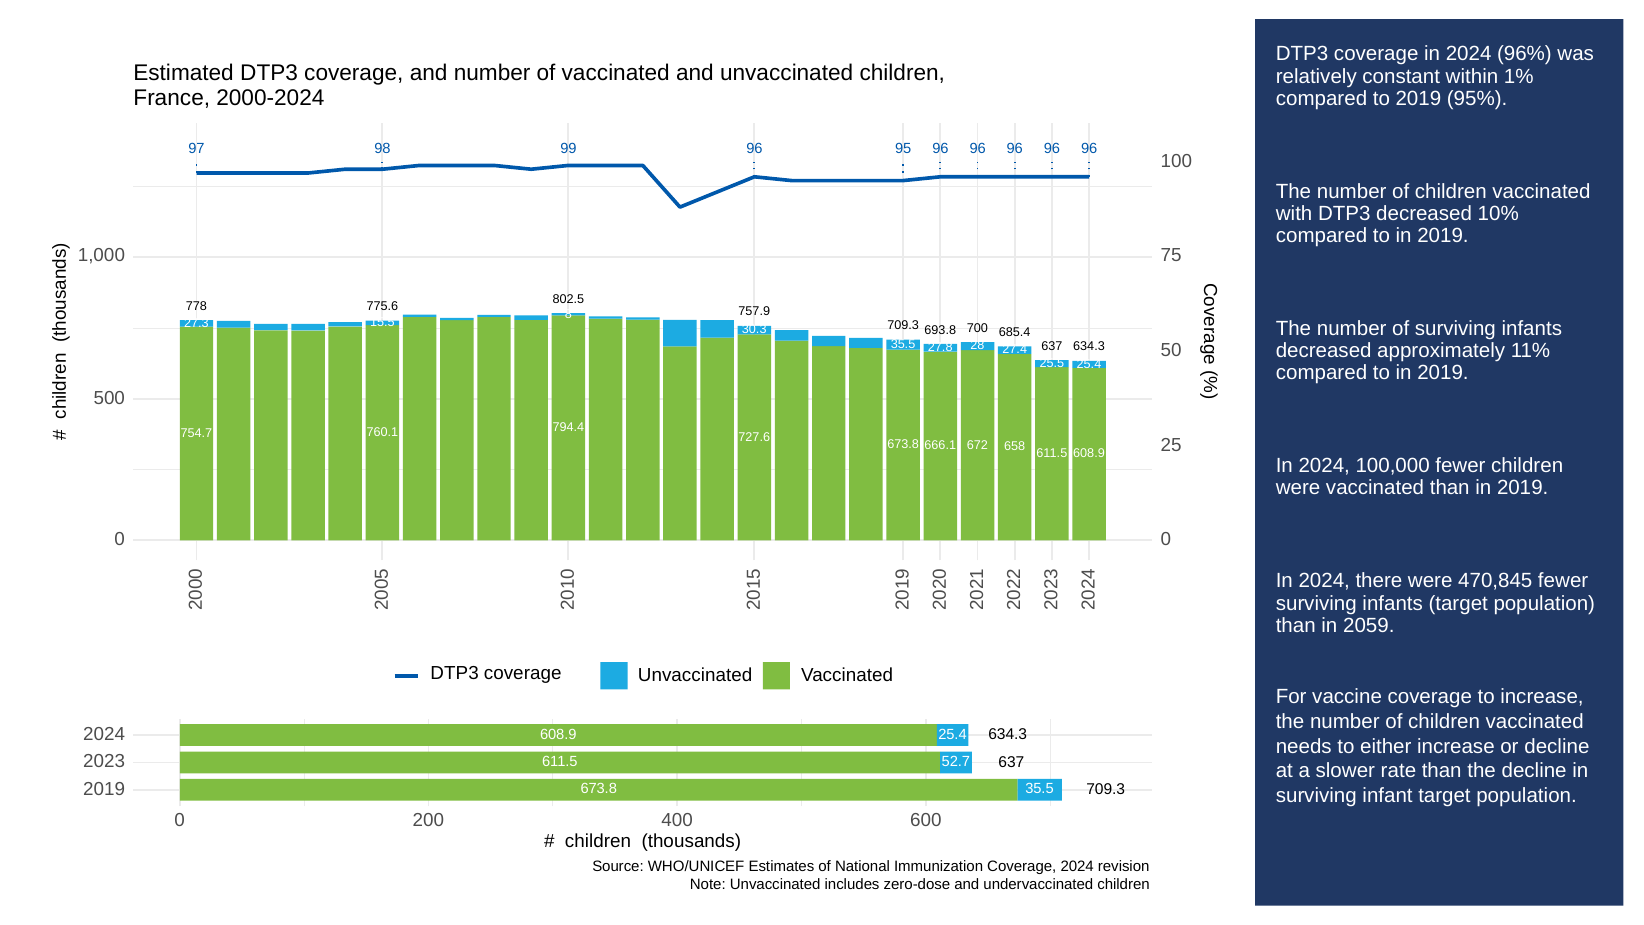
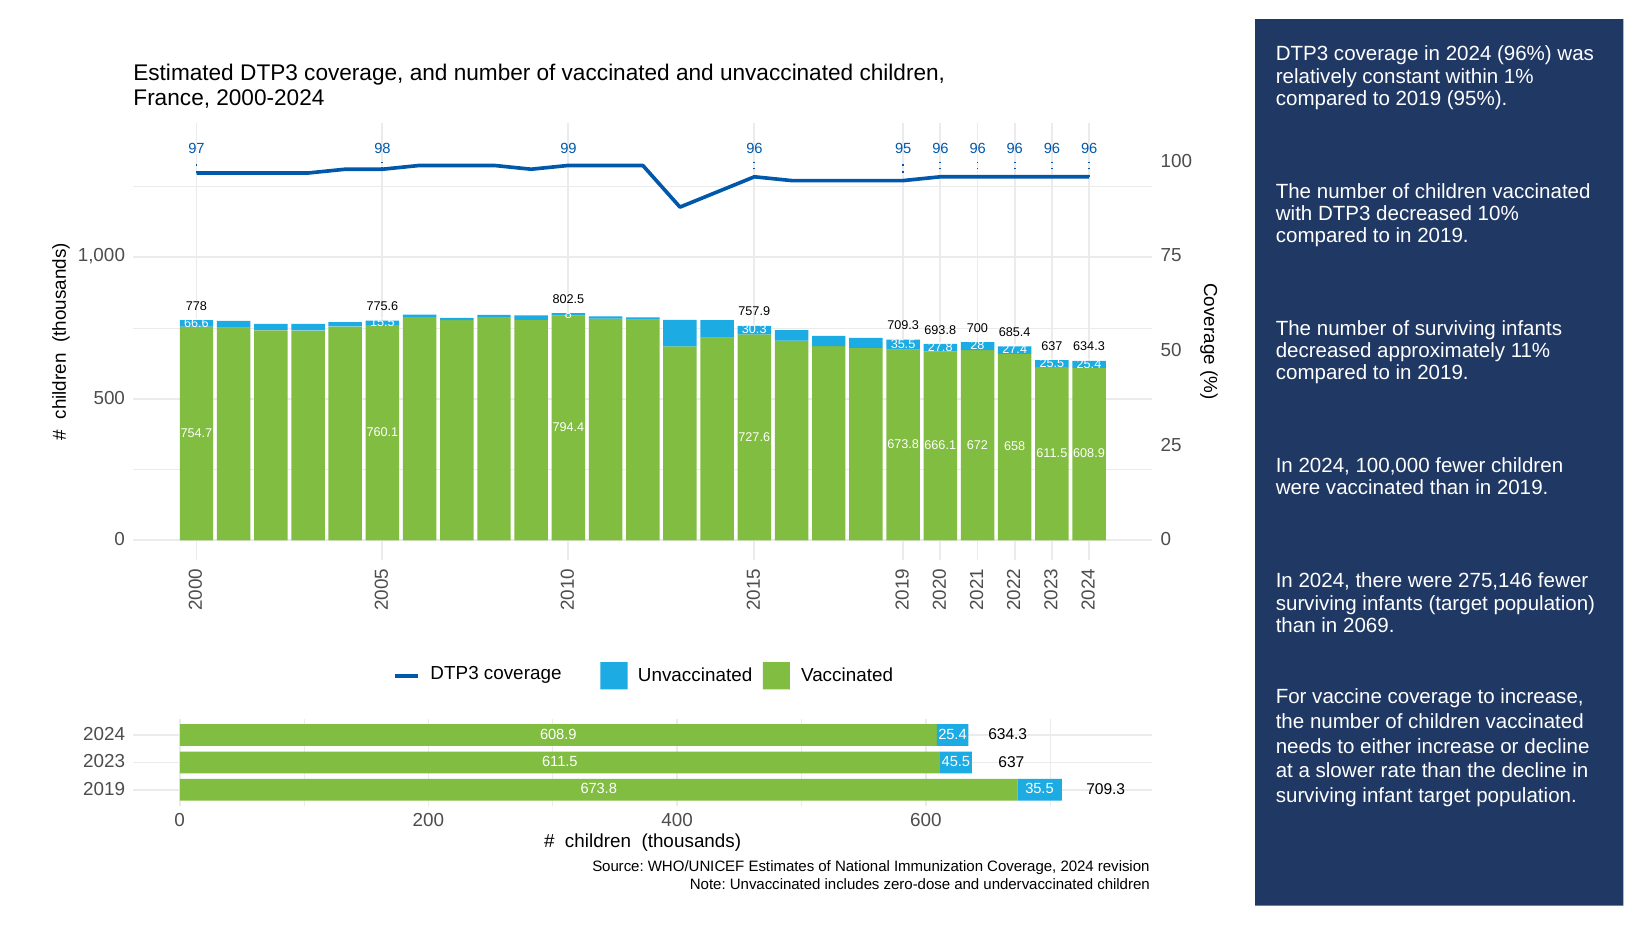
27.3: 27.3 -> 66.6
470,845: 470,845 -> 275,146
2059: 2059 -> 2069
52.7: 52.7 -> 45.5
